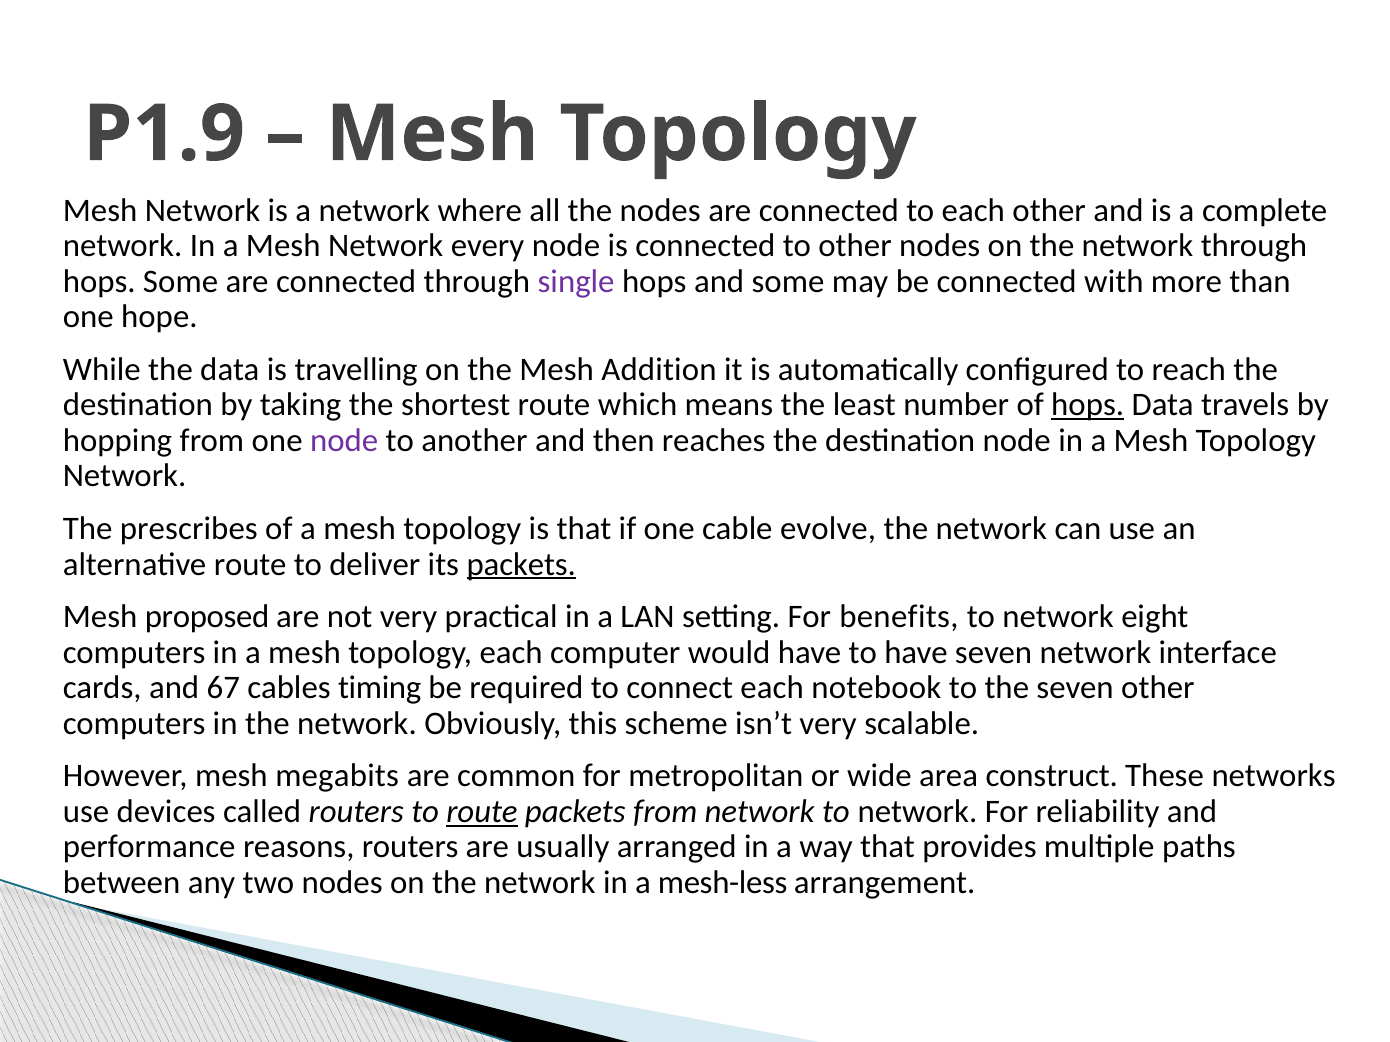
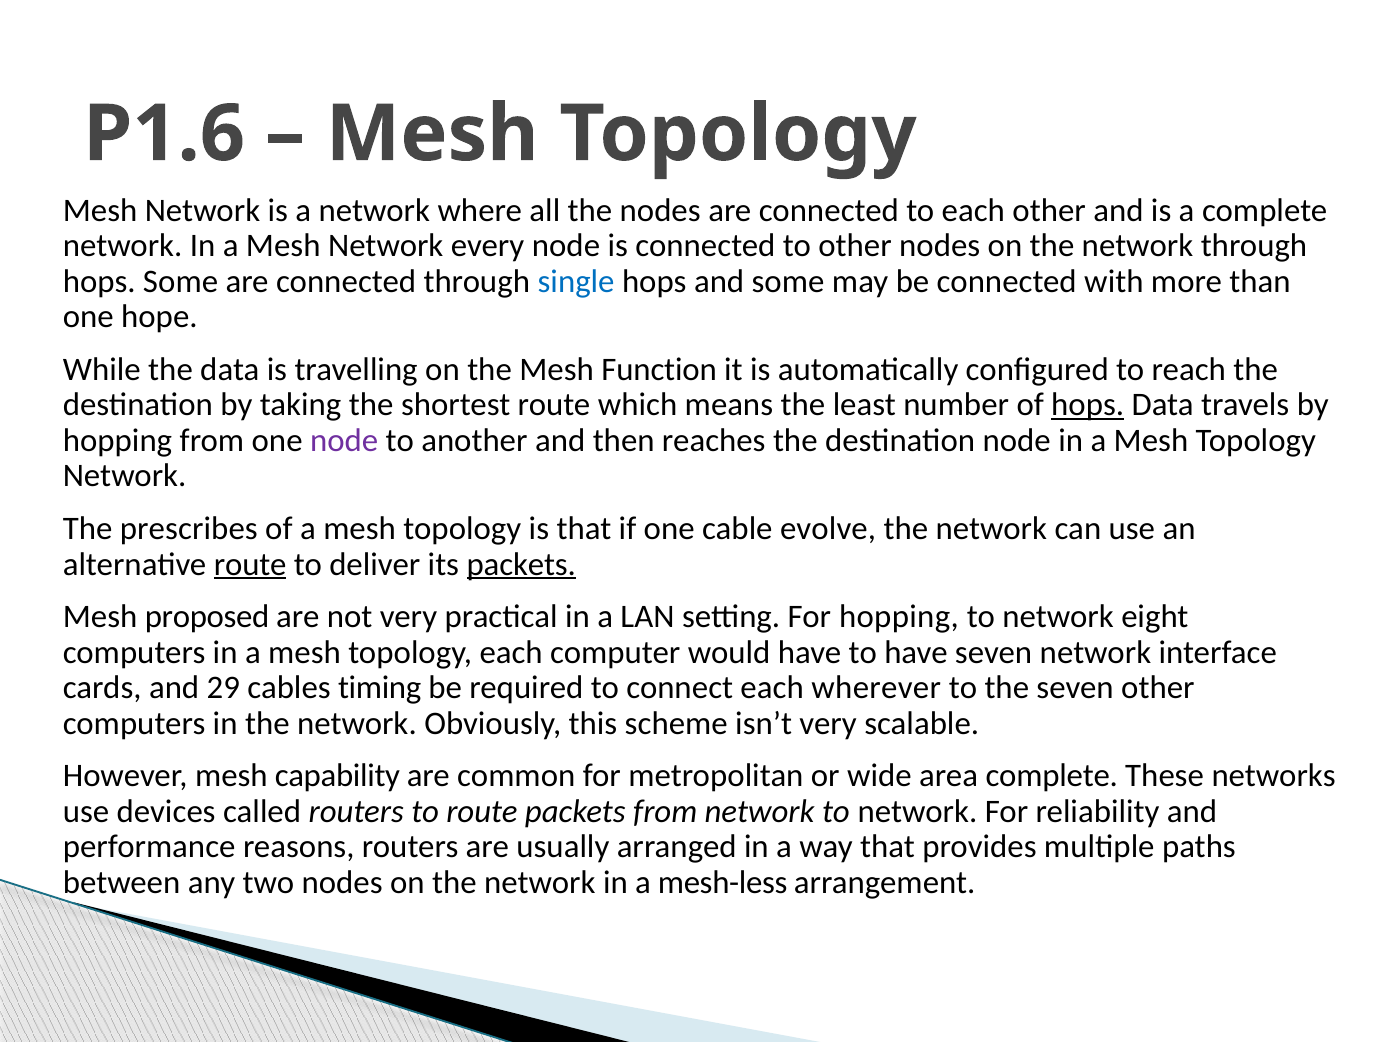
P1.9: P1.9 -> P1.6
single colour: purple -> blue
Addition: Addition -> Function
route at (250, 564) underline: none -> present
For benefits: benefits -> hopping
67: 67 -> 29
notebook: notebook -> wherever
megabits: megabits -> capability
area construct: construct -> complete
route at (482, 812) underline: present -> none
